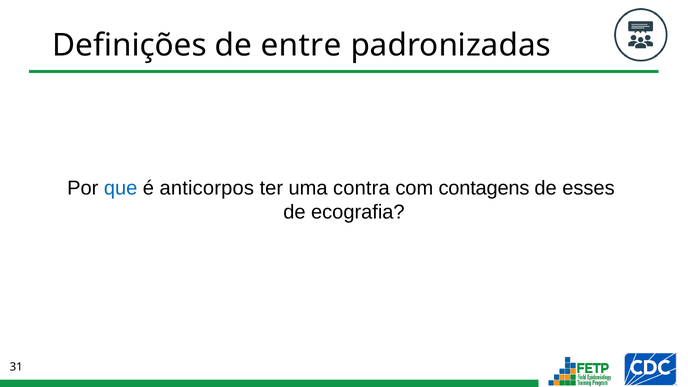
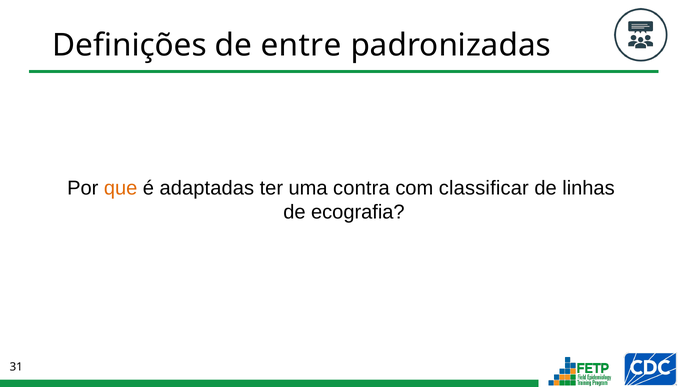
que colour: blue -> orange
anticorpos: anticorpos -> adaptadas
contagens: contagens -> classificar
esses: esses -> linhas
